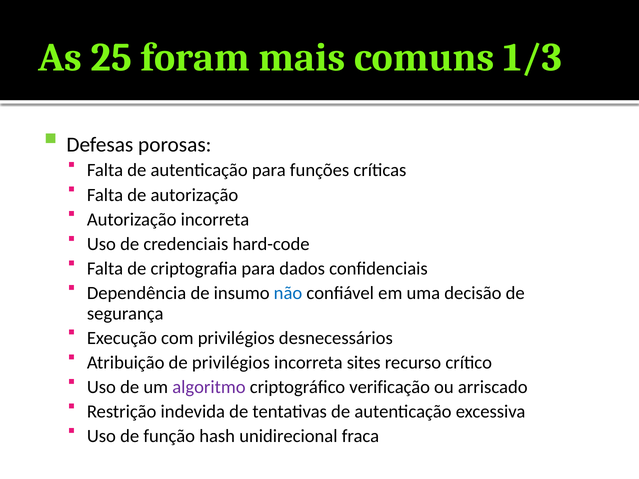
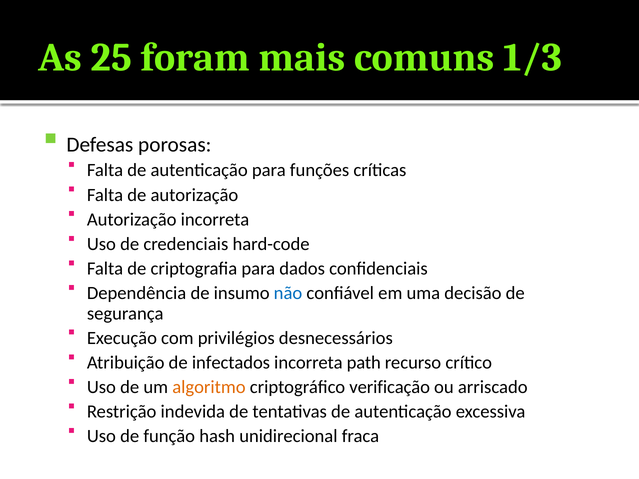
de privilégios: privilégios -> infectados
sites: sites -> path
algoritmo colour: purple -> orange
